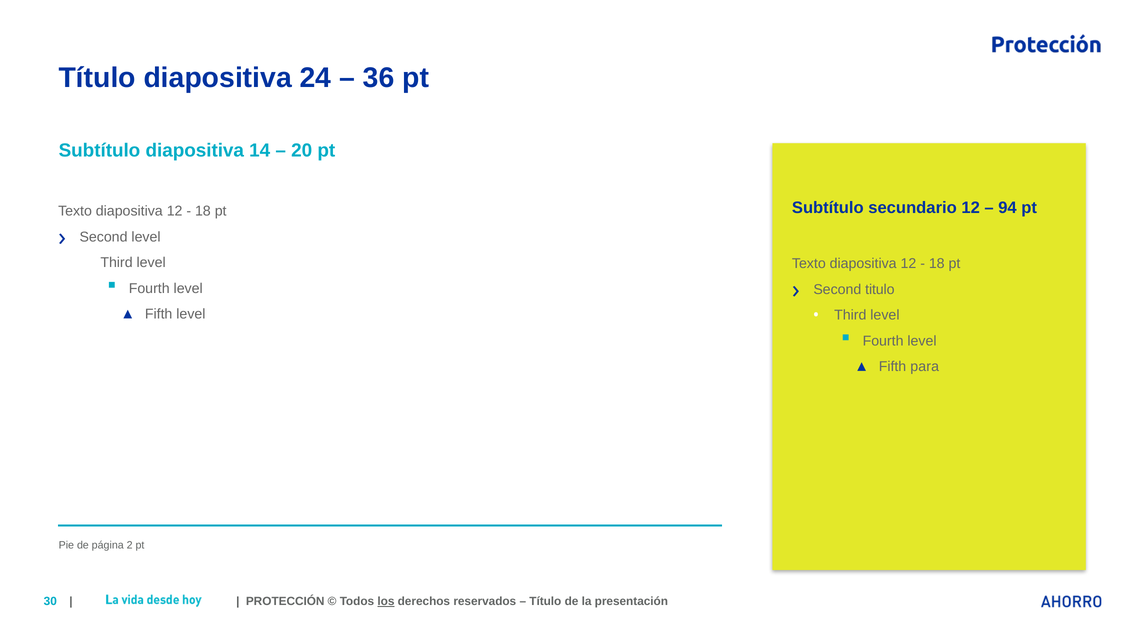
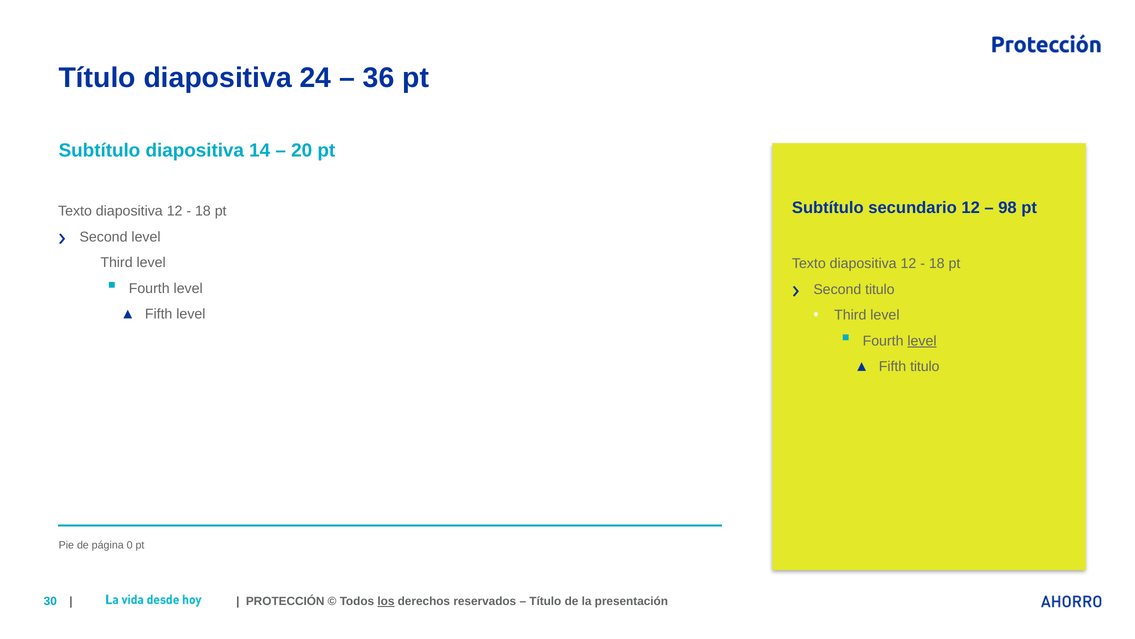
94: 94 -> 98
level at (922, 341) underline: none -> present
Fifth para: para -> titulo
2: 2 -> 0
